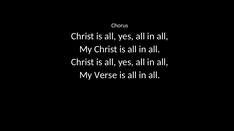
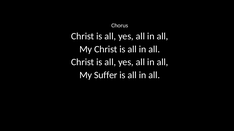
Verse: Verse -> Suffer
